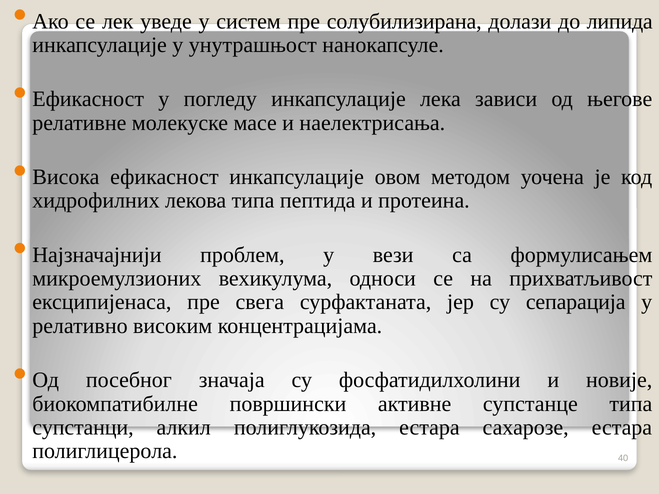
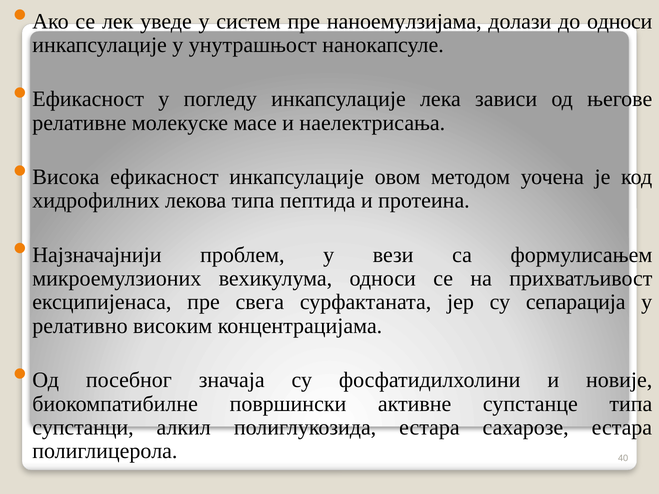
солубилизирана: солубилизирана -> наноемулзијама
до липида: липида -> односи
